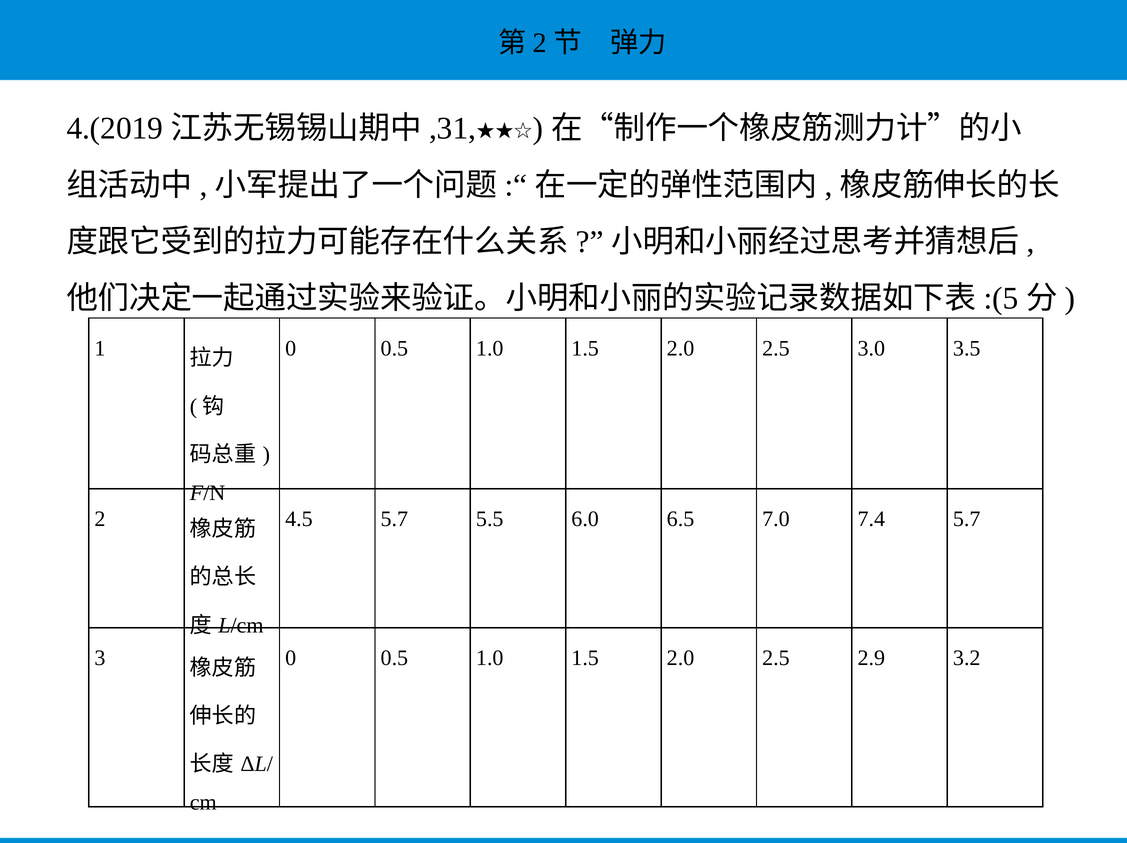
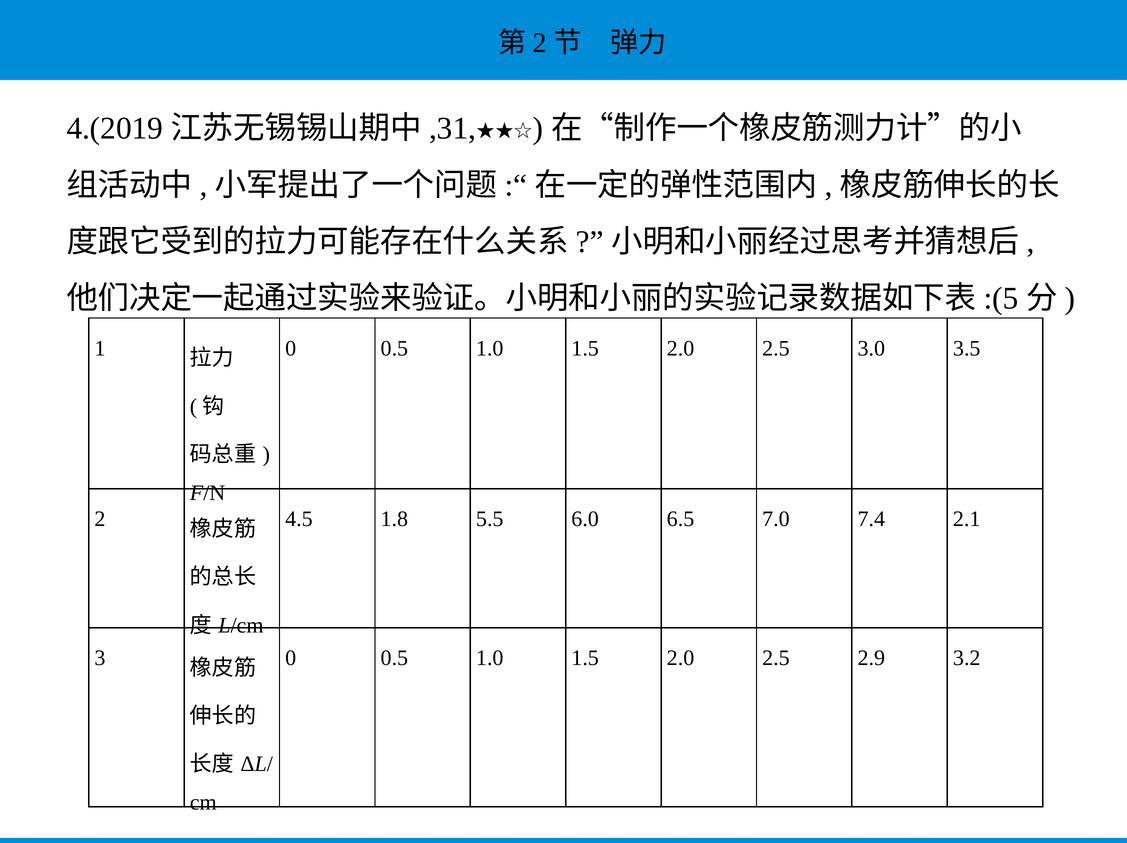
4.5 5.7: 5.7 -> 1.8
7.4 5.7: 5.7 -> 2.1
